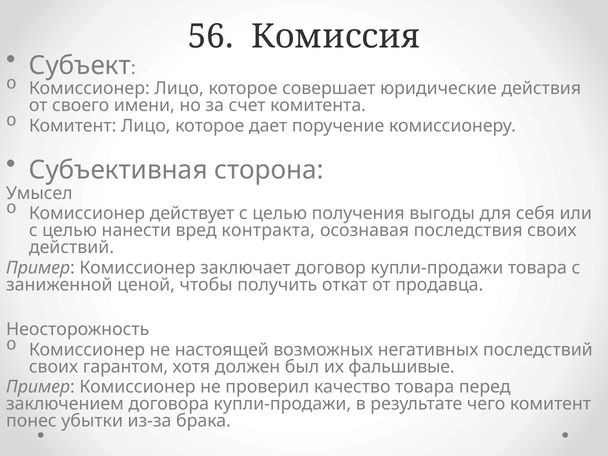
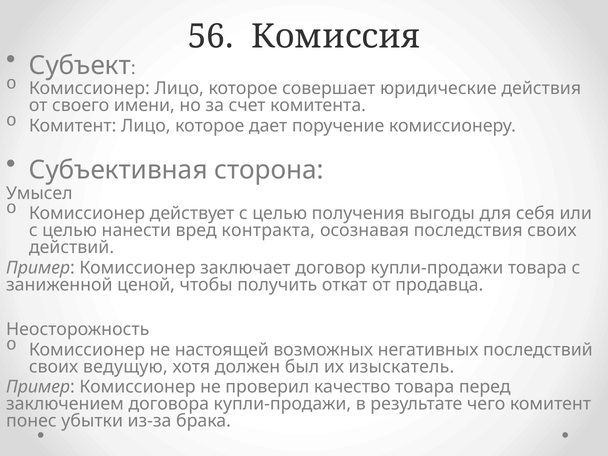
гарантом: гарантом -> ведущую
фальшивые: фальшивые -> изыскатель
